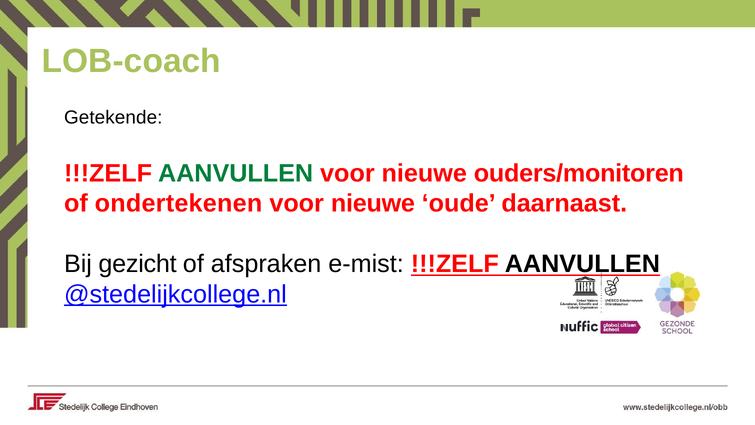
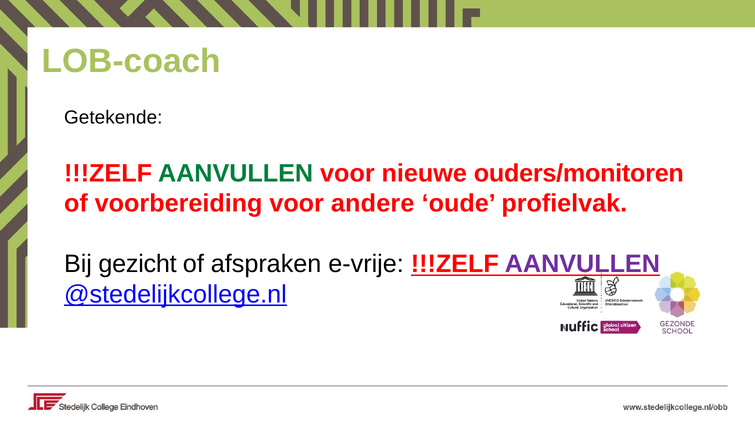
ondertekenen: ondertekenen -> voorbereiding
nieuwe at (373, 203): nieuwe -> andere
daarnaast: daarnaast -> profielvak
e-mist: e-mist -> e-vrije
AANVULLEN at (582, 264) colour: black -> purple
